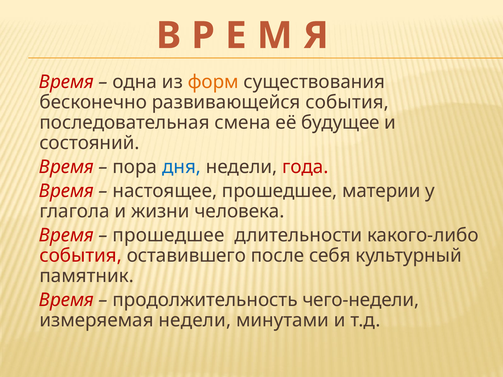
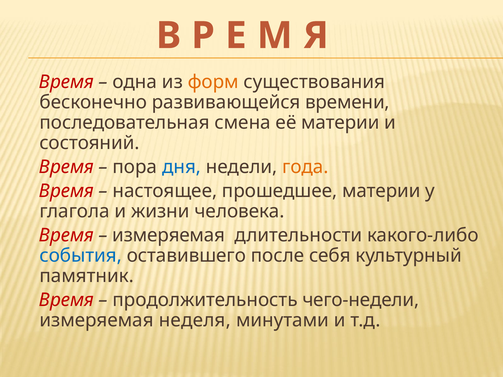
развивающейся события: события -> времени
её будущее: будущее -> материи
года colour: red -> orange
прошедшее at (169, 235): прошедшее -> измеряемая
события at (81, 256) colour: red -> blue
измеряемая недели: недели -> неделя
